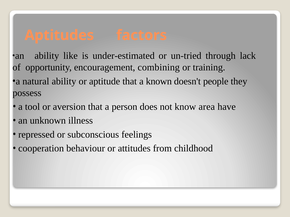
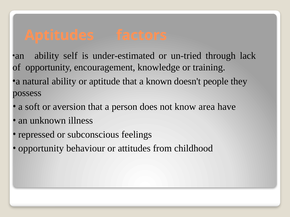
like: like -> self
combining: combining -> knowledge
tool: tool -> soft
cooperation at (41, 149): cooperation -> opportunity
